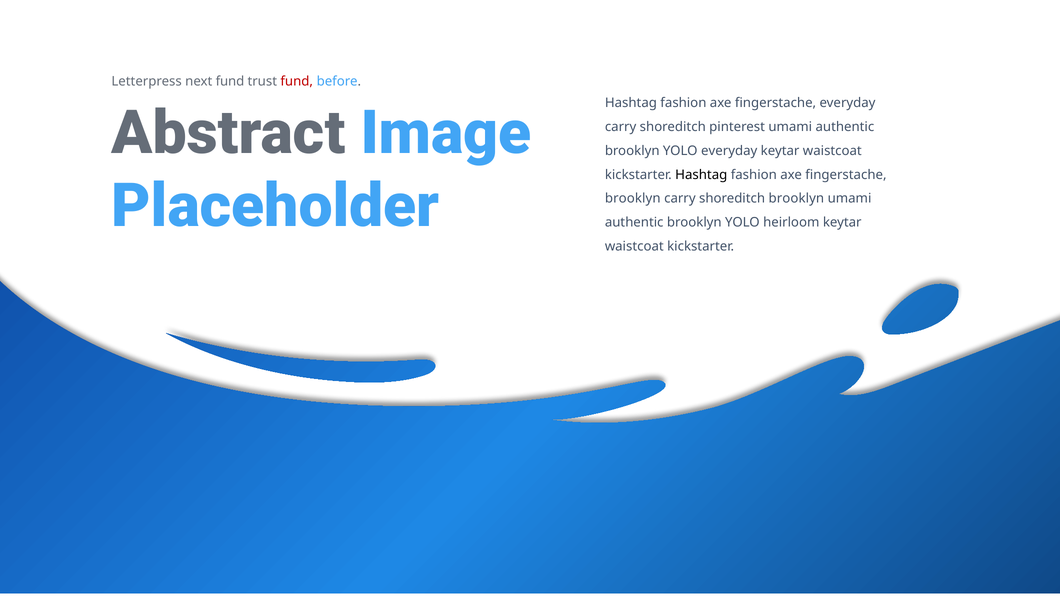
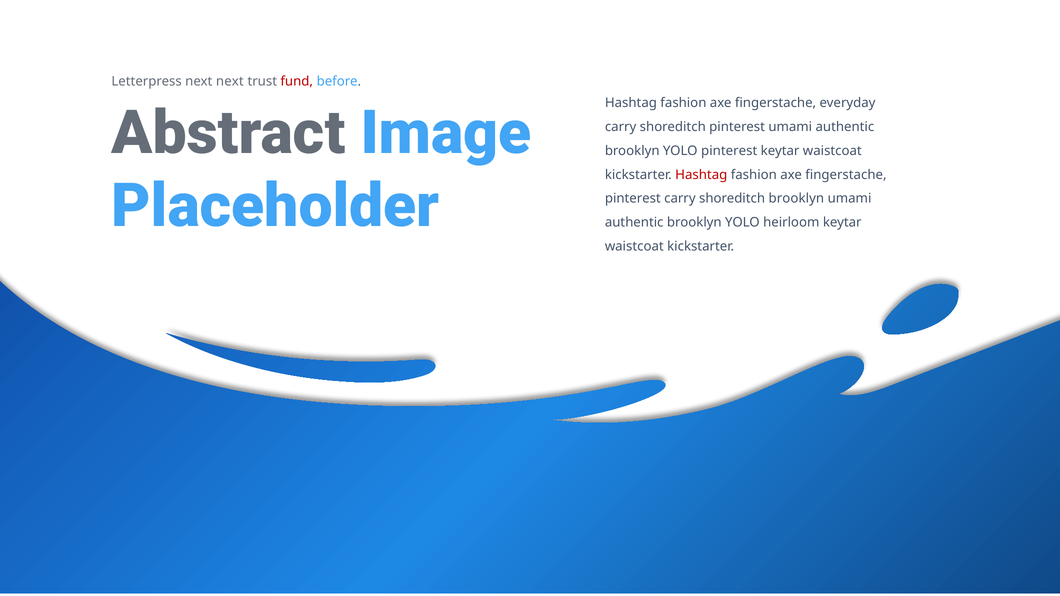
next fund: fund -> next
YOLO everyday: everyday -> pinterest
Hashtag at (701, 175) colour: black -> red
brooklyn at (633, 199): brooklyn -> pinterest
